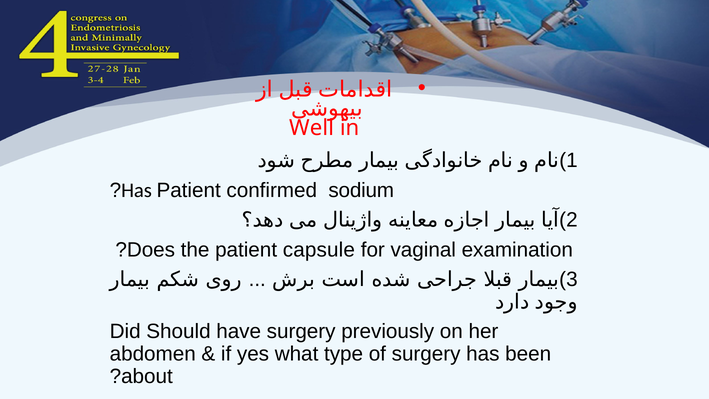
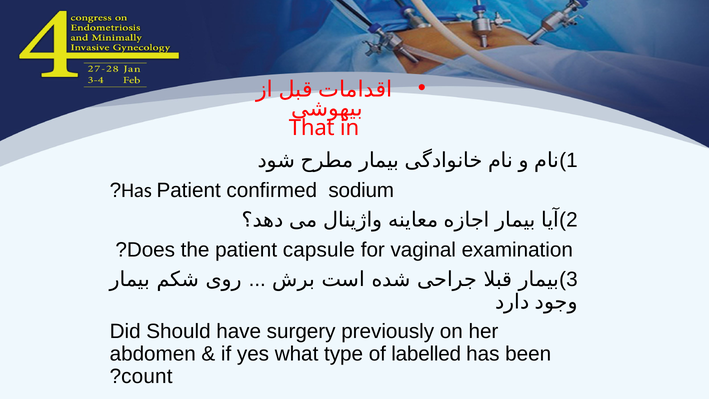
Well: Well -> That
of surgery: surgery -> labelled
about: about -> count
